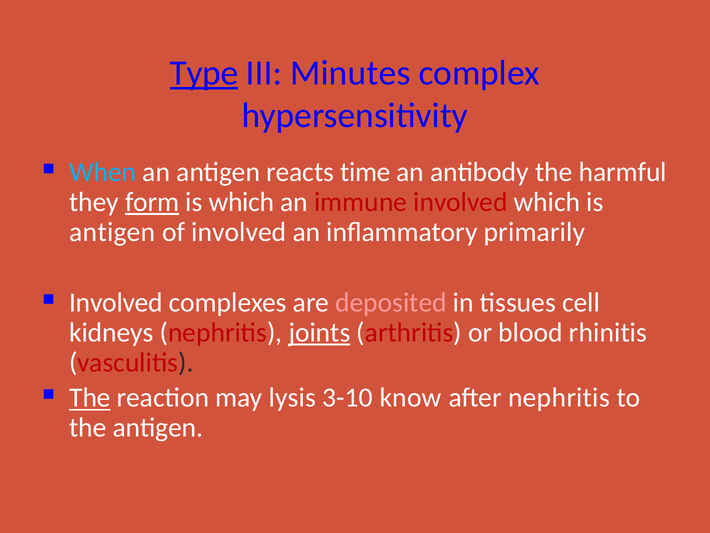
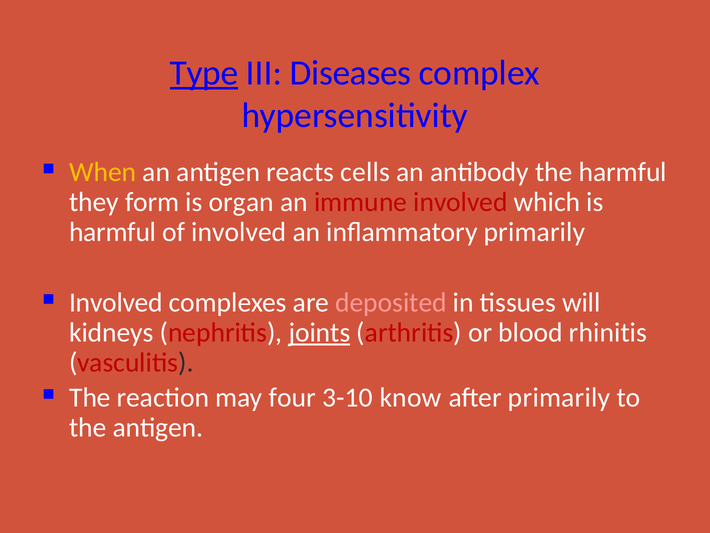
Minutes: Minutes -> Diseases
When colour: light blue -> yellow
time: time -> cells
form underline: present -> none
is which: which -> organ
antigen at (112, 232): antigen -> harmful
cell: cell -> will
The at (90, 397) underline: present -> none
lysis: lysis -> four
after nephritis: nephritis -> primarily
